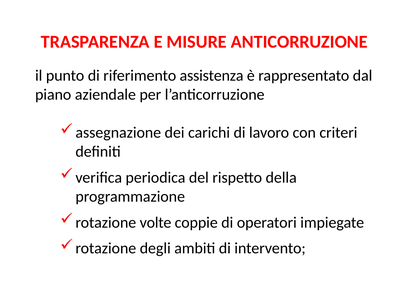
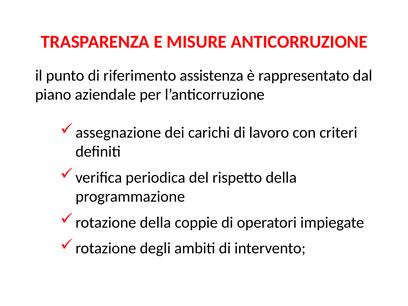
rotazione volte: volte -> della
